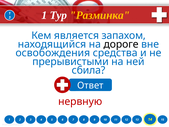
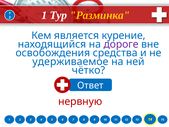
запахом: запахом -> курение
дороге colour: black -> purple
прерывистыми: прерывистыми -> удерживаемое
сбила: сбила -> чётко
